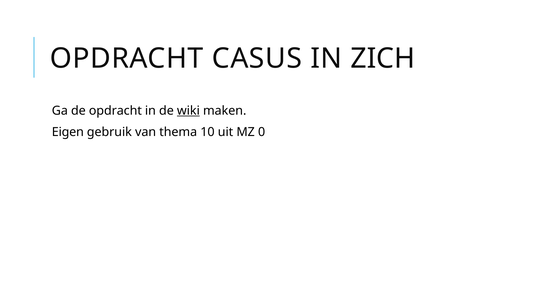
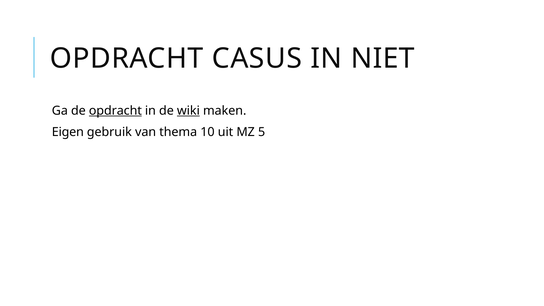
ZICH: ZICH -> NIET
opdracht at (115, 111) underline: none -> present
0: 0 -> 5
